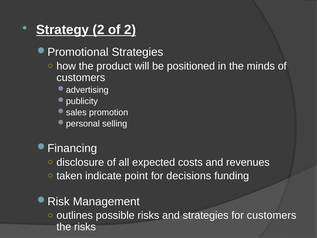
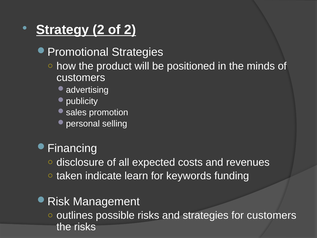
point: point -> learn
decisions: decisions -> keywords
